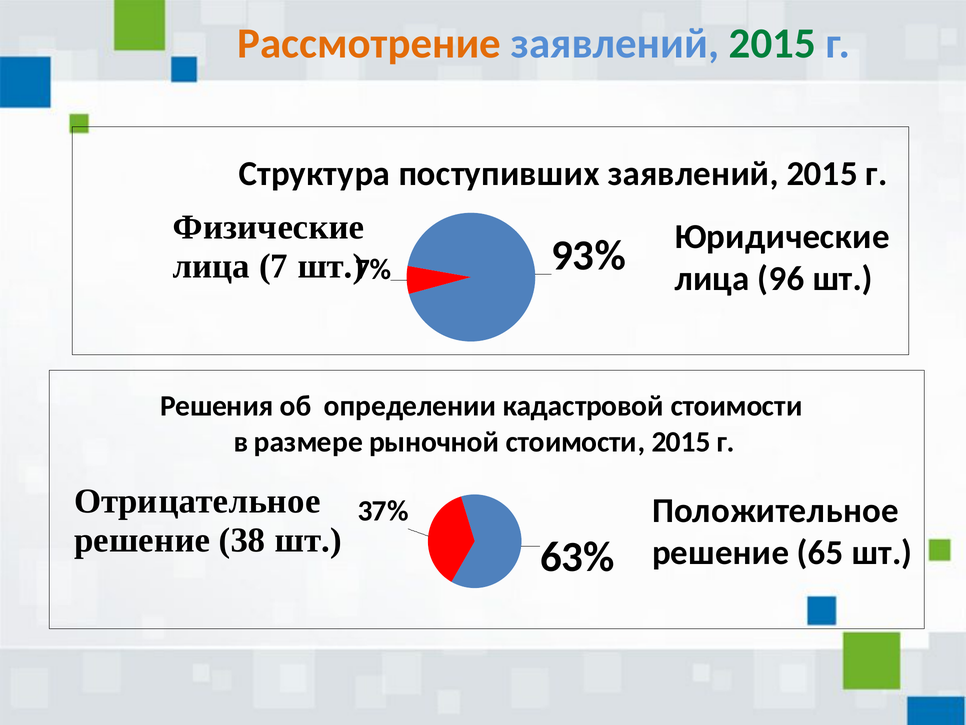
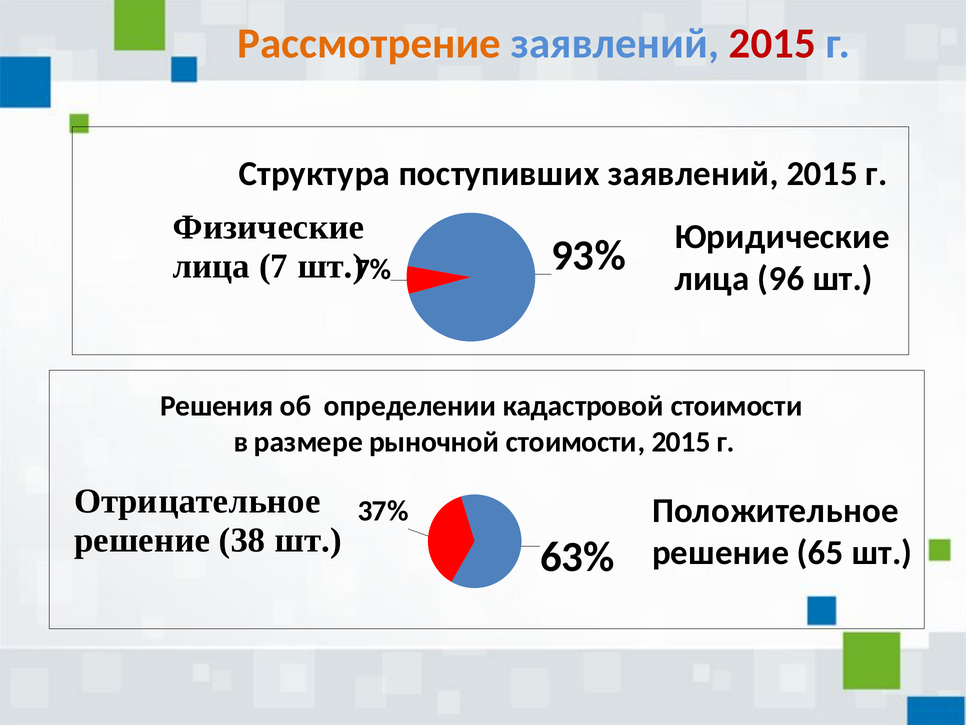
2015 at (772, 44) colour: green -> red
